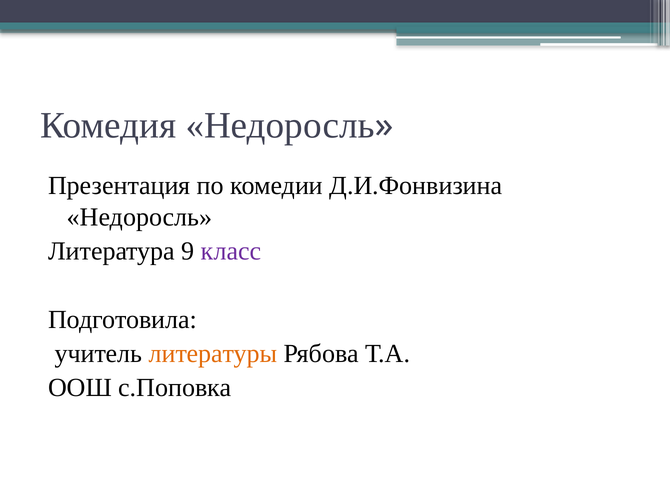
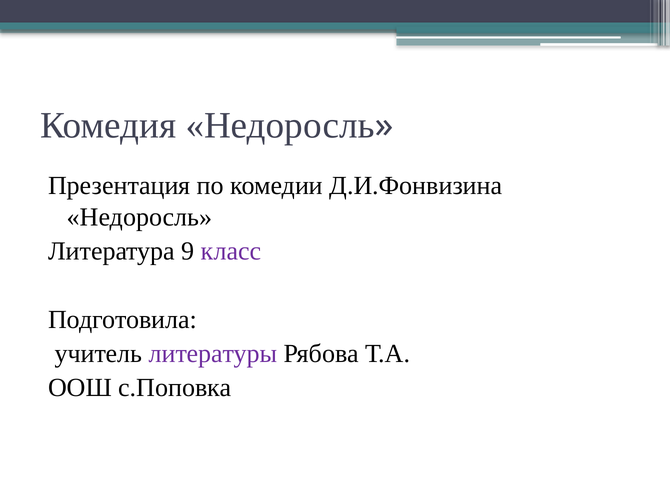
литературы colour: orange -> purple
